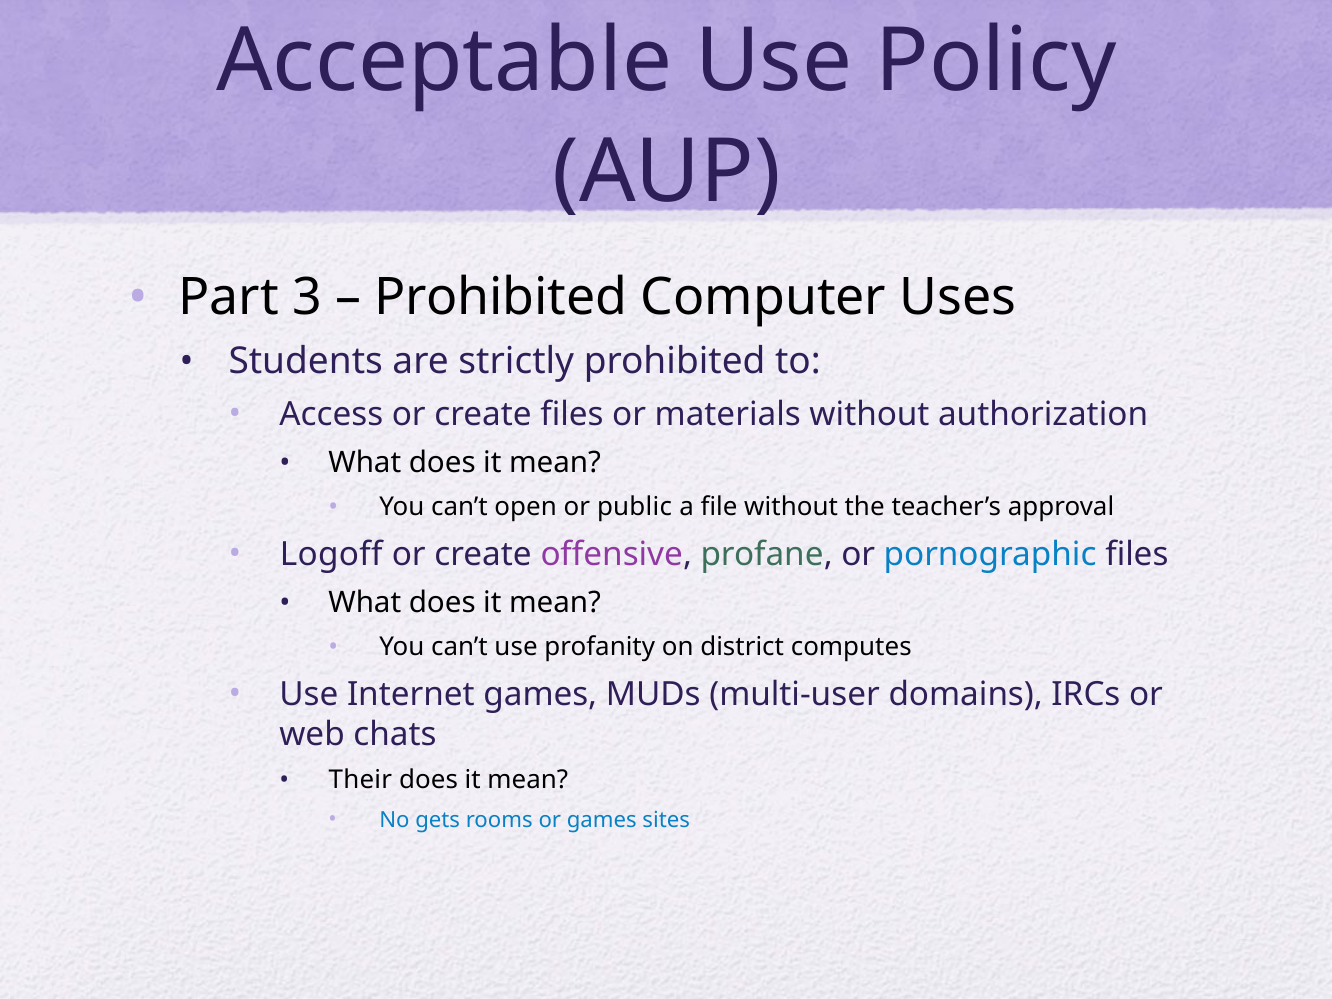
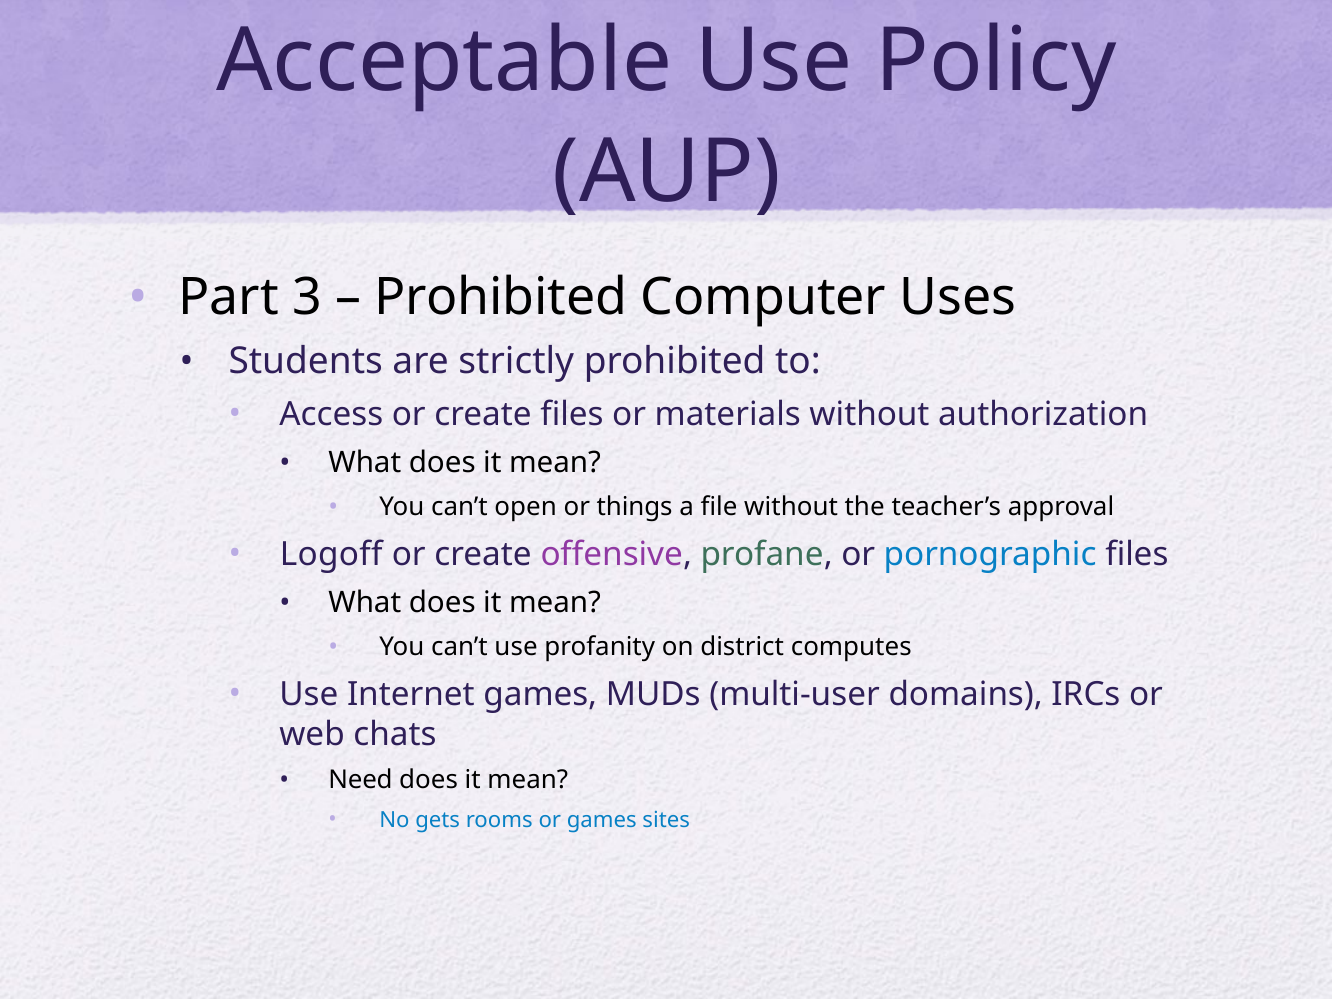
public: public -> things
Their: Their -> Need
